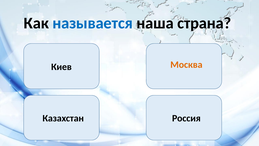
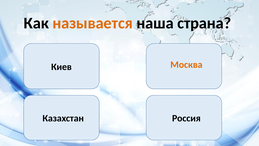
называется colour: blue -> orange
